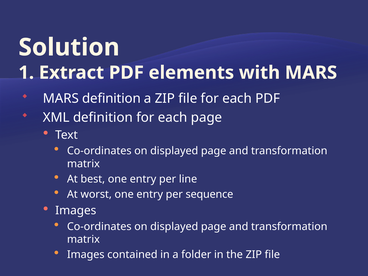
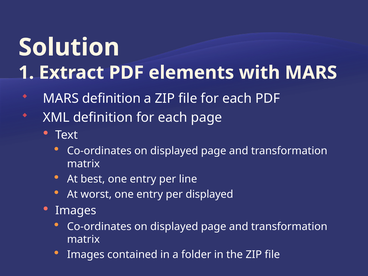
per sequence: sequence -> displayed
